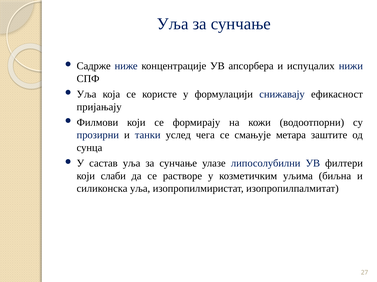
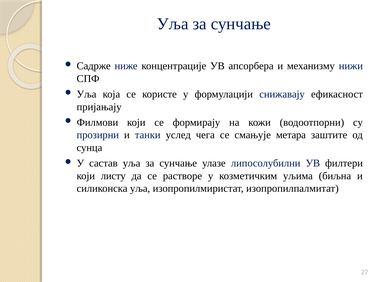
испуцалих: испуцалих -> механизму
слаби: слаби -> листу
